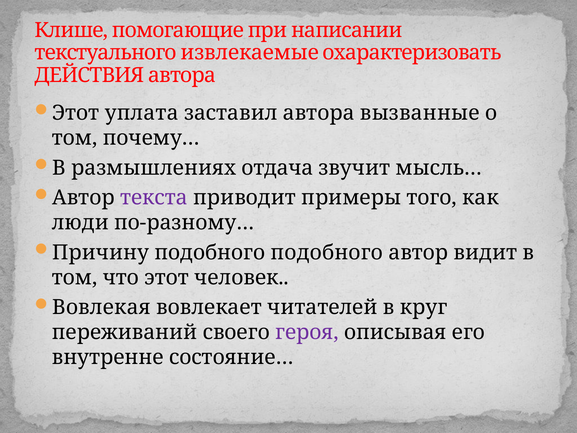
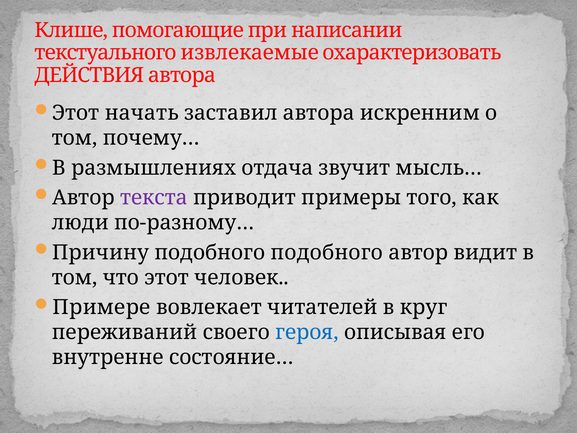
уплата: уплата -> начать
вызванные: вызванные -> искренним
Вовлекая: Вовлекая -> Примере
героя colour: purple -> blue
